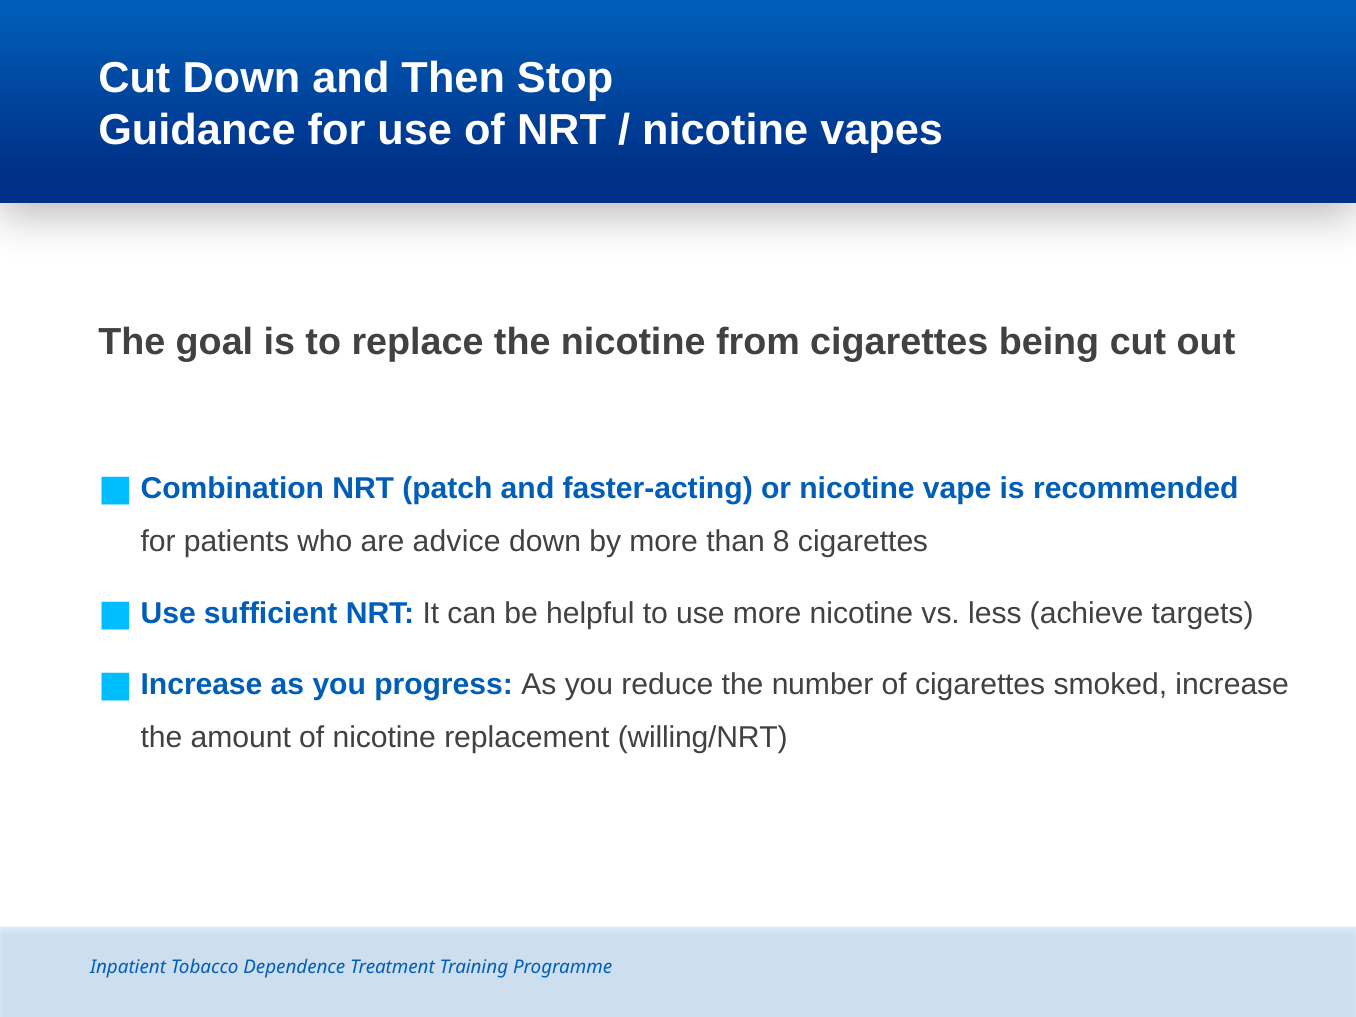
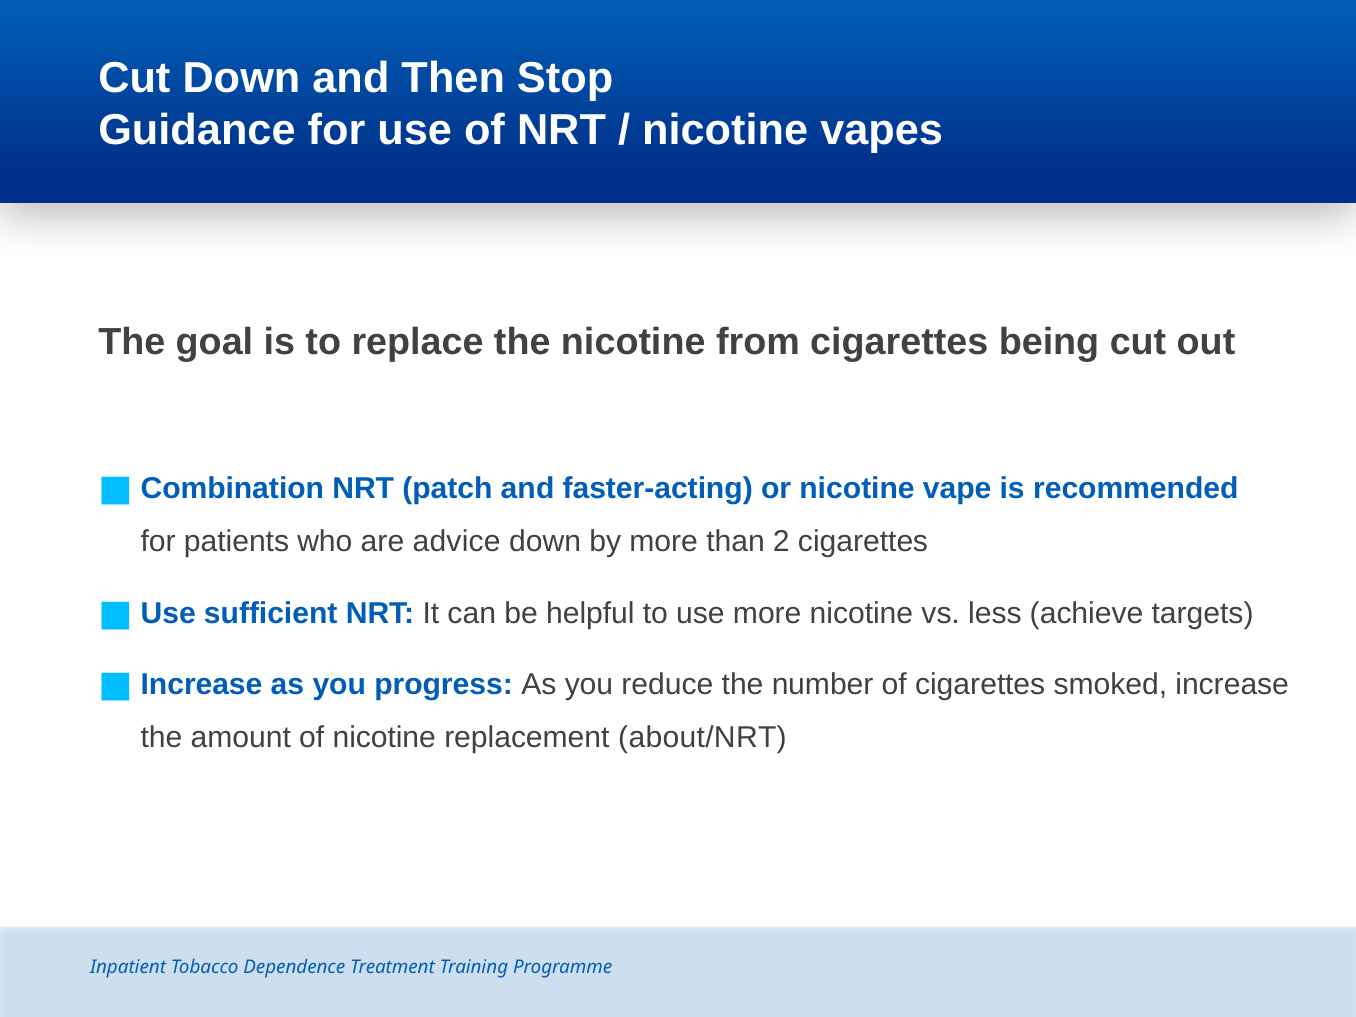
8: 8 -> 2
willing/NRT: willing/NRT -> about/NRT
